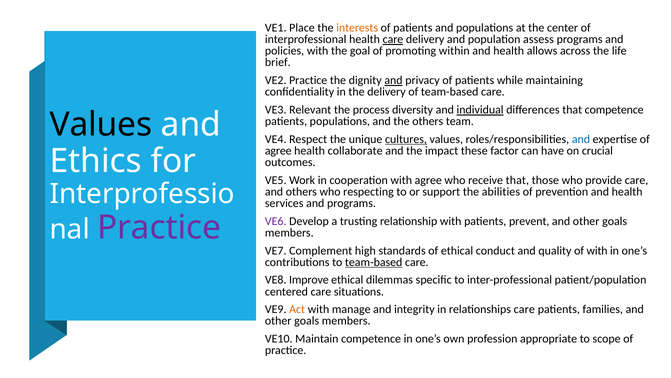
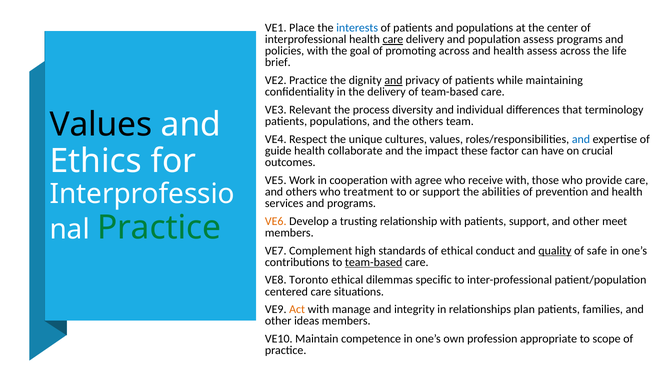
interests colour: orange -> blue
promoting within: within -> across
health allows: allows -> assess
individual underline: present -> none
that competence: competence -> terminology
cultures underline: present -> none
agree at (278, 151): agree -> guide
receive that: that -> with
respecting: respecting -> treatment
VE6 colour: purple -> orange
patients prevent: prevent -> support
goals at (615, 221): goals -> meet
Practice at (159, 227) colour: purple -> green
quality underline: none -> present
of with: with -> safe
Improve: Improve -> Toronto
relationships care: care -> plan
goals at (307, 321): goals -> ideas
